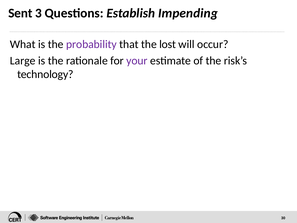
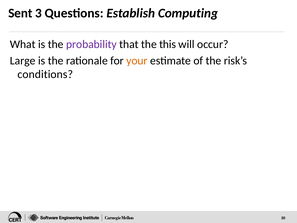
Impending: Impending -> Computing
lost: lost -> this
your colour: purple -> orange
technology: technology -> conditions
